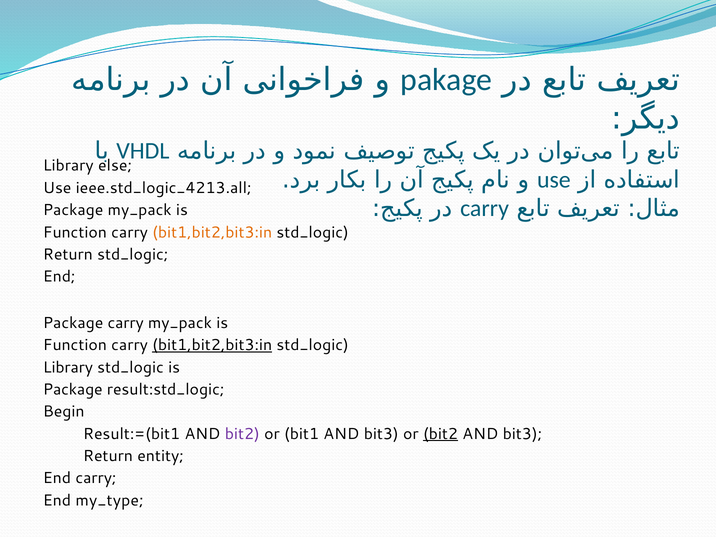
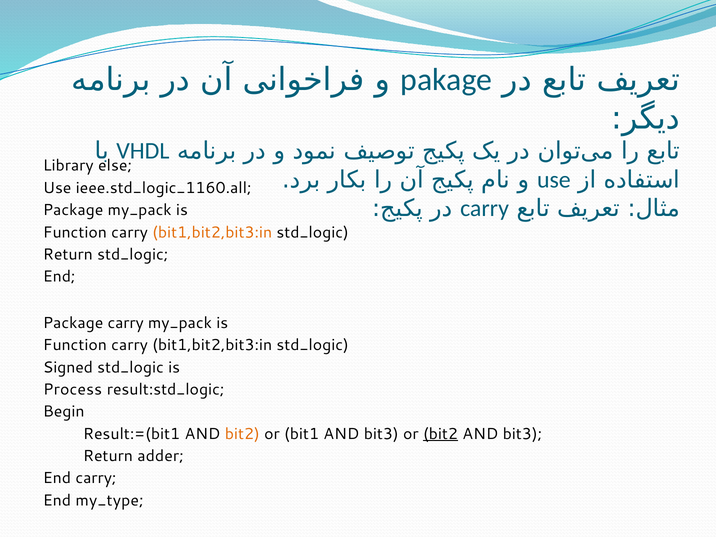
ieee.std_logic_4213.all: ieee.std_logic_4213.all -> ieee.std_logic_1160.all
bit1,bit2,bit3:in at (212, 345) underline: present -> none
Library at (68, 367): Library -> Signed
Package at (73, 389): Package -> Process
bit2 at (242, 434) colour: purple -> orange
entity: entity -> adder
